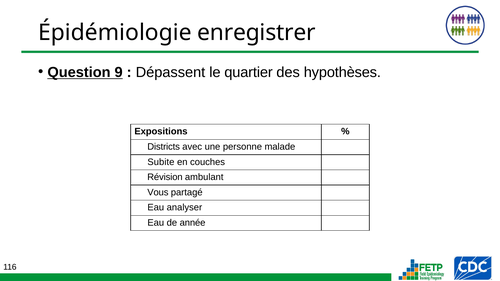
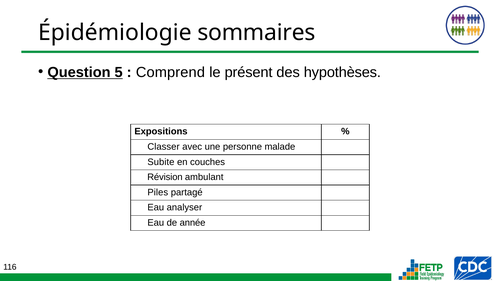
enregistrer: enregistrer -> sommaires
9: 9 -> 5
Dépassent: Dépassent -> Comprend
quartier: quartier -> présent
Districts: Districts -> Classer
Vous: Vous -> Piles
